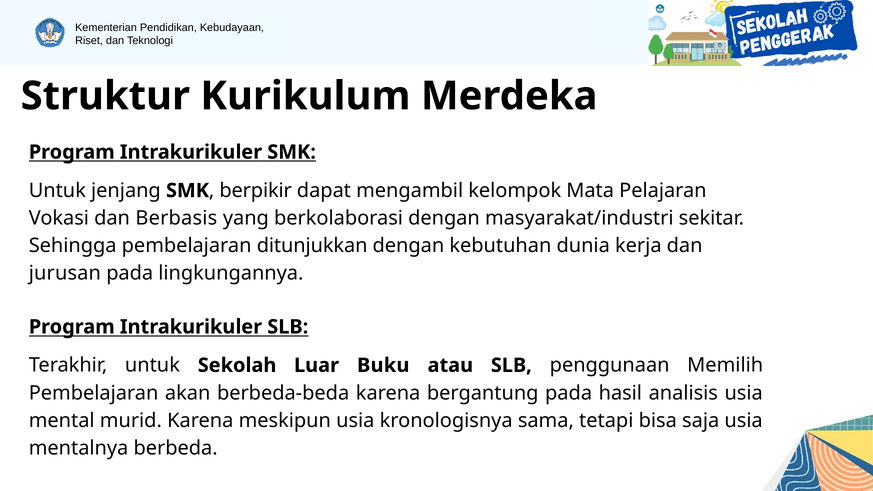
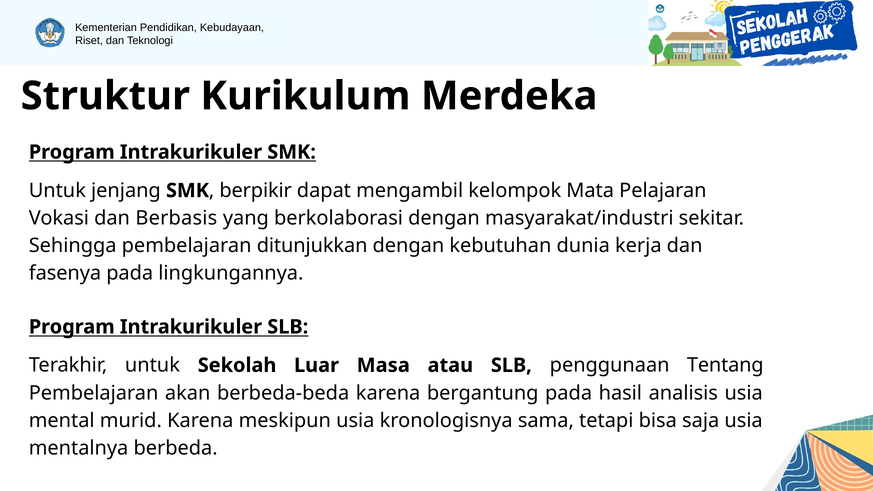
jurusan: jurusan -> fasenya
Buku: Buku -> Masa
Memilih: Memilih -> Tentang
